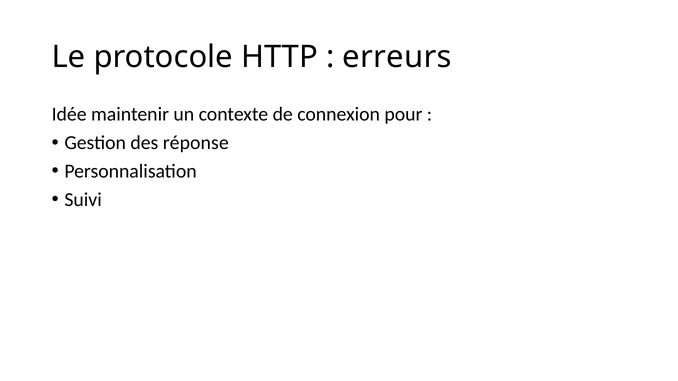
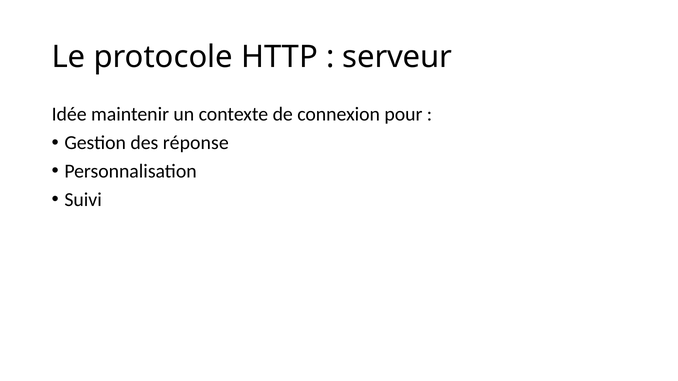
erreurs: erreurs -> serveur
